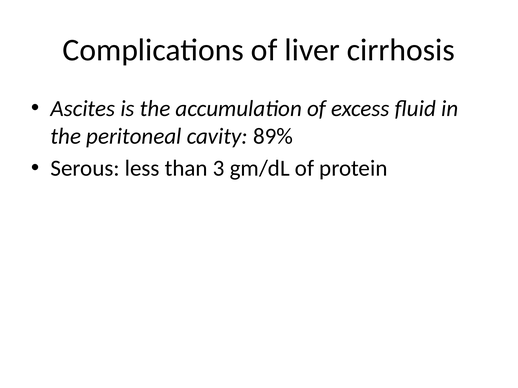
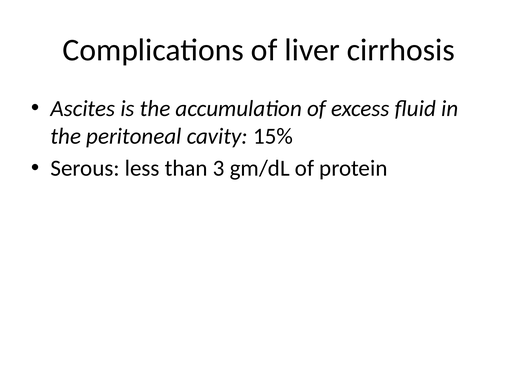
89%: 89% -> 15%
